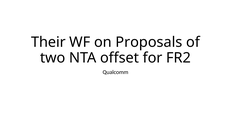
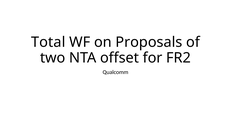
Their: Their -> Total
